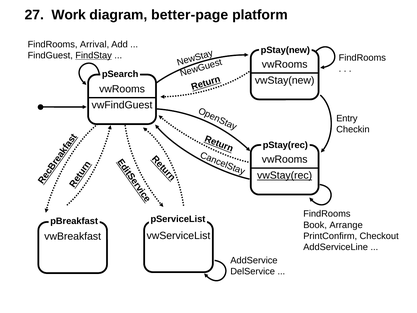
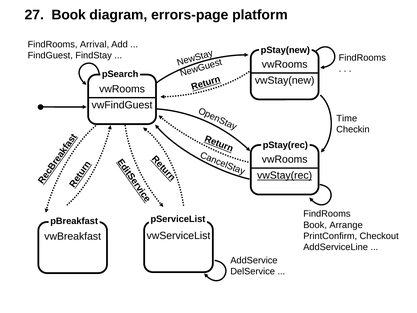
27 Work: Work -> Book
better-page: better-page -> errors-page
FindStay underline: present -> none
Entry: Entry -> Time
